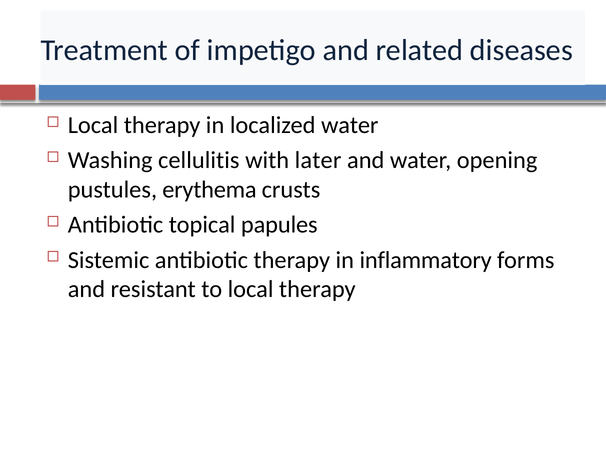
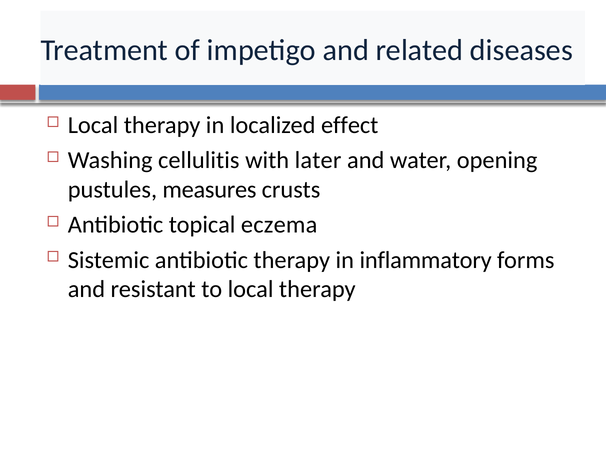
localized water: water -> effect
erythema: erythema -> measures
papules: papules -> eczema
